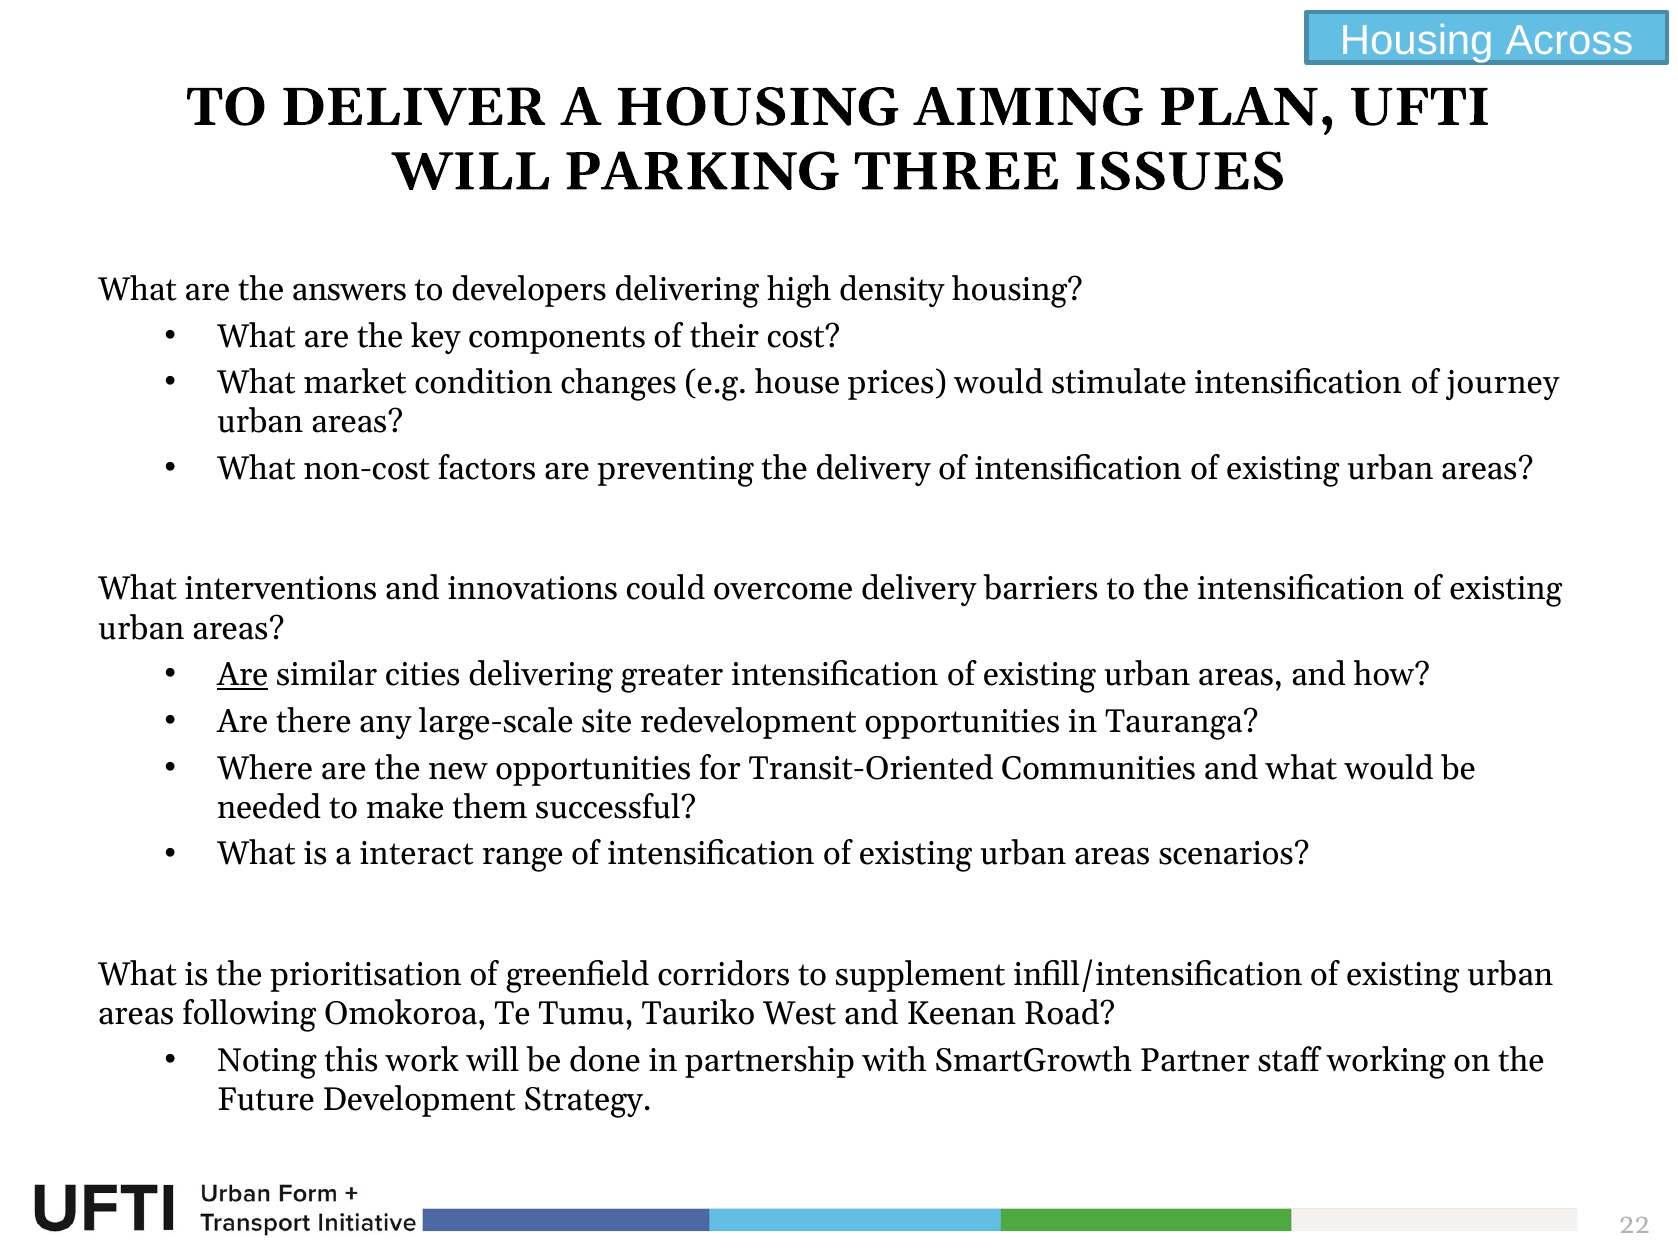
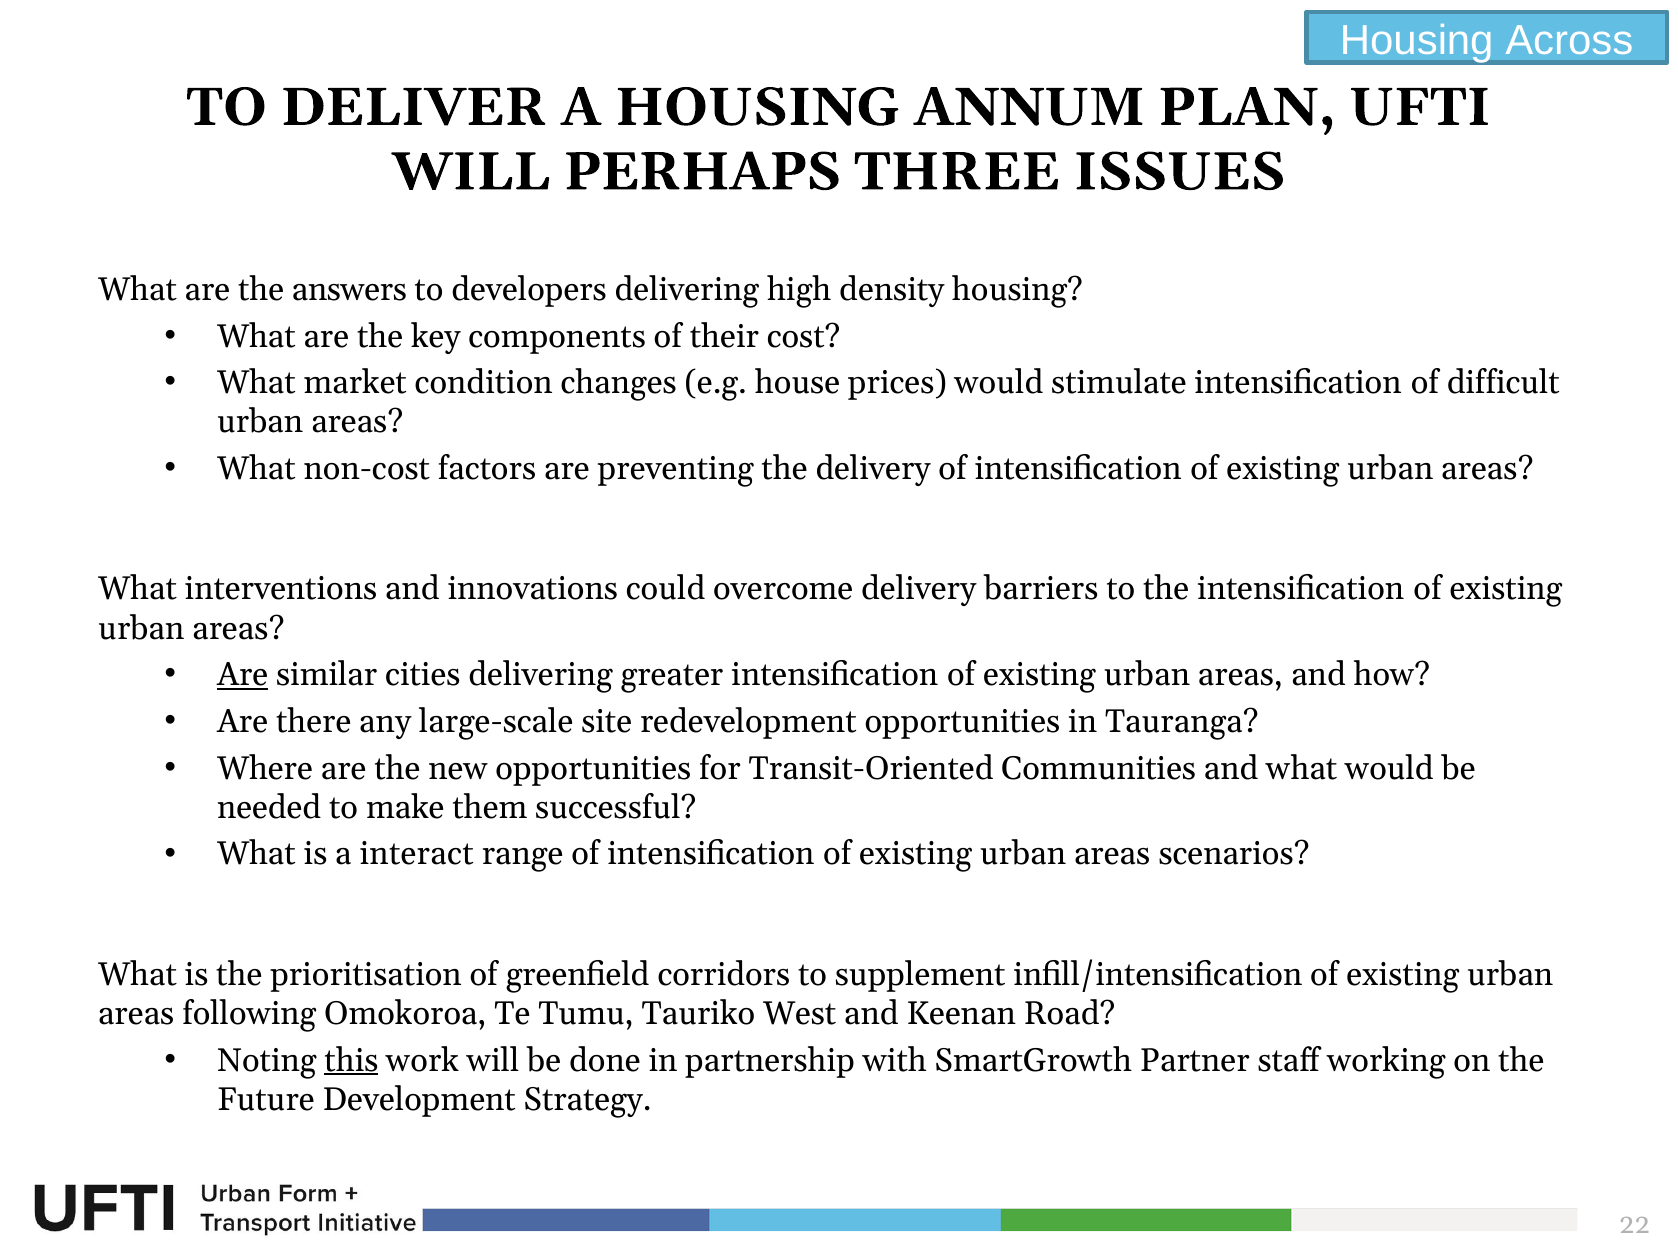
AIMING: AIMING -> ANNUM
PARKING: PARKING -> PERHAPS
journey: journey -> difficult
this underline: none -> present
